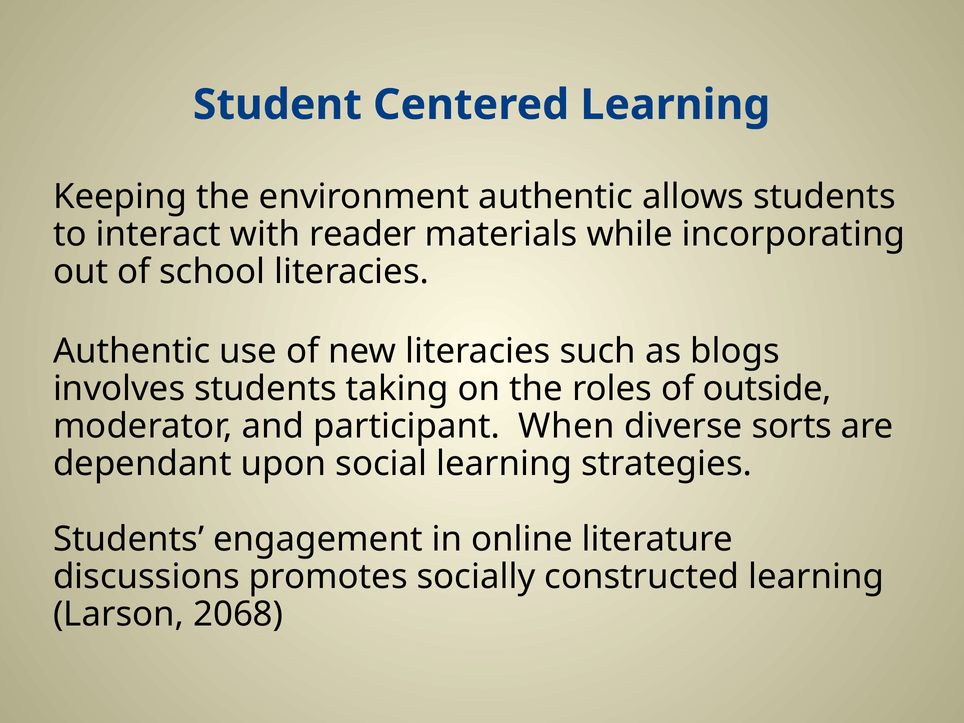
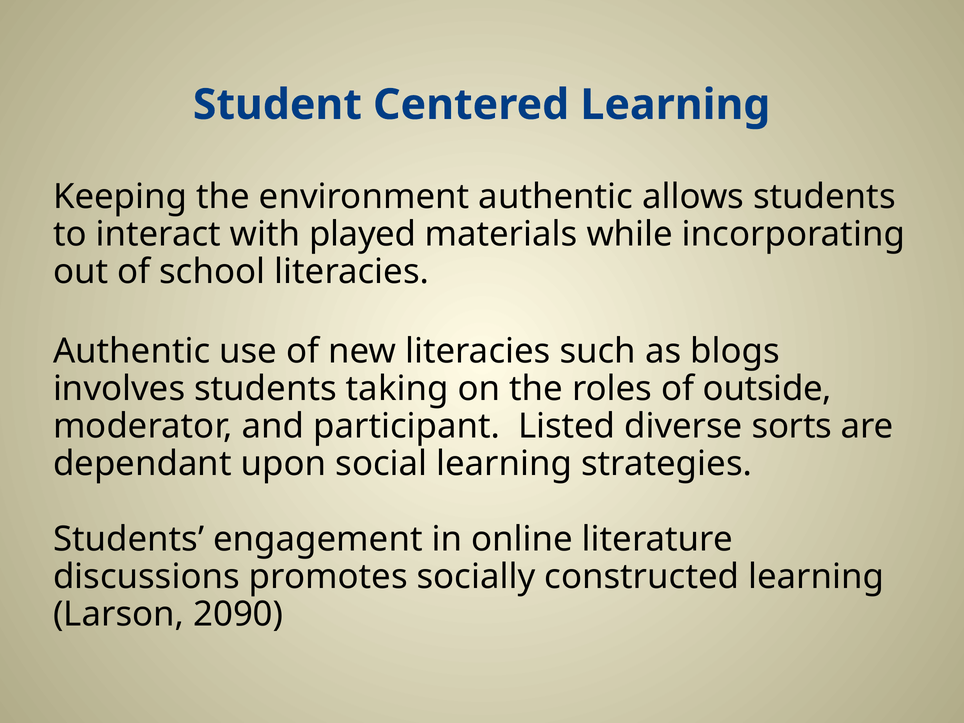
reader: reader -> played
When: When -> Listed
2068: 2068 -> 2090
